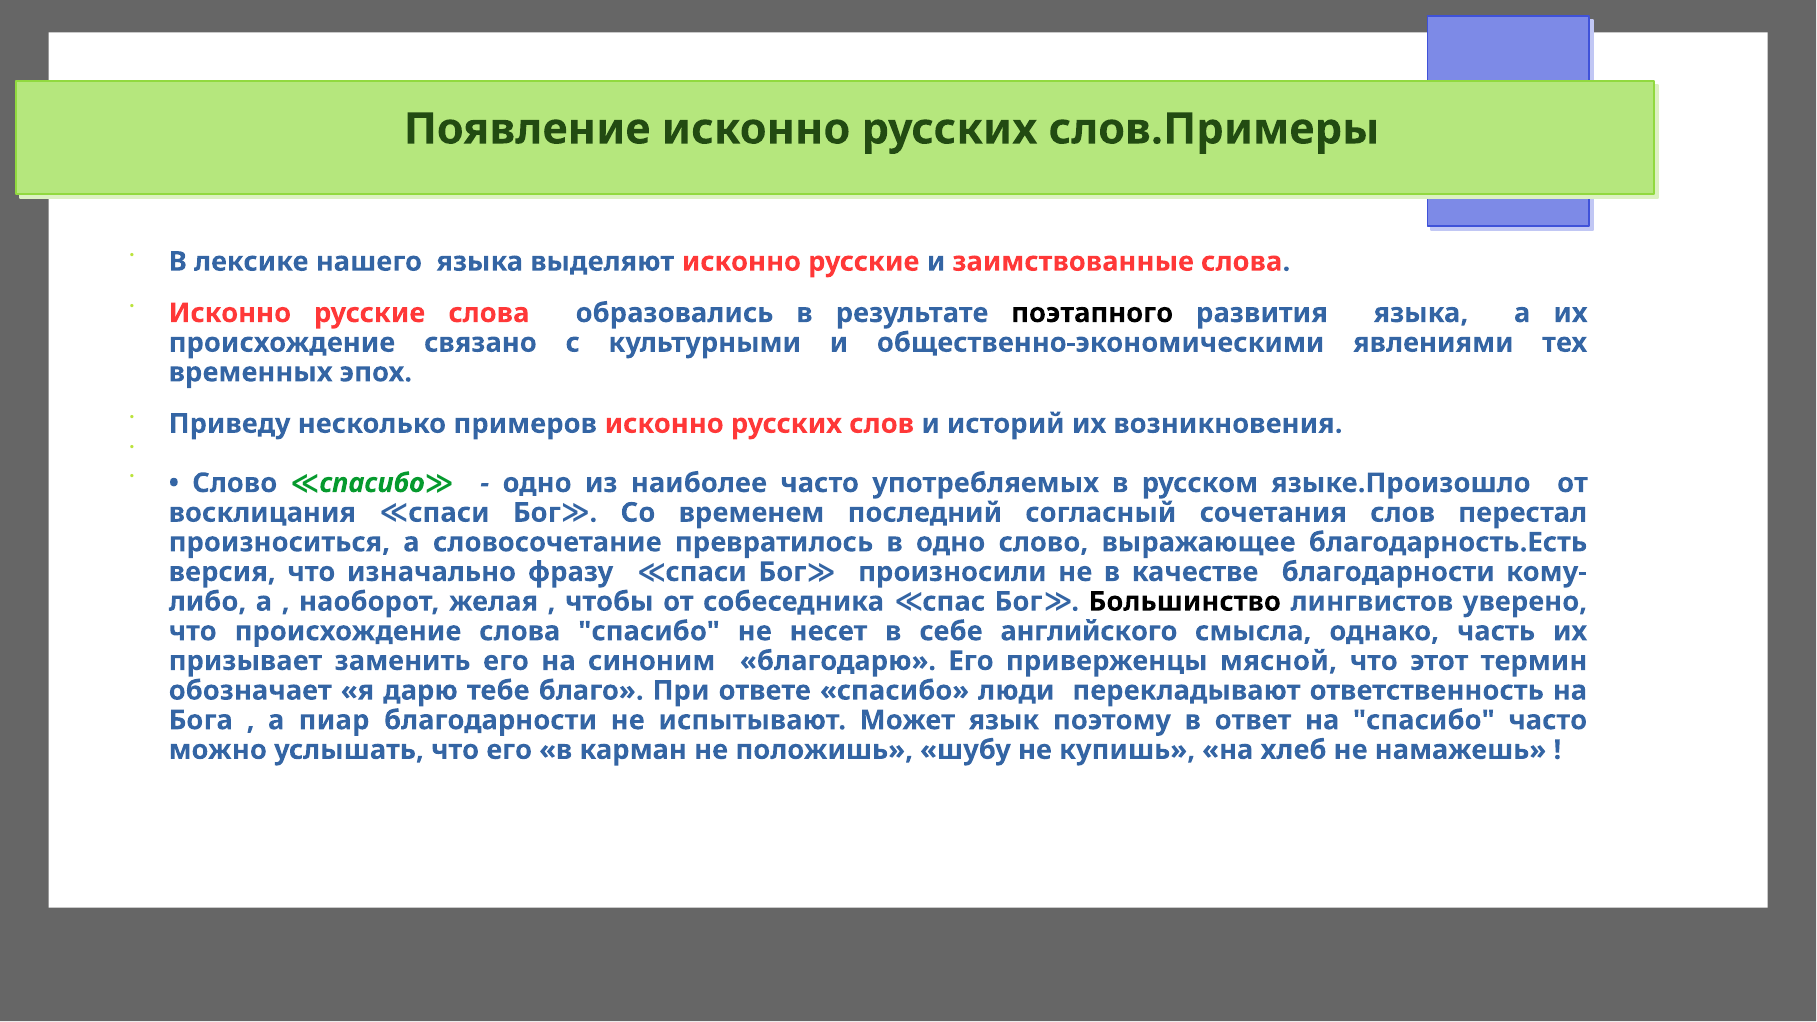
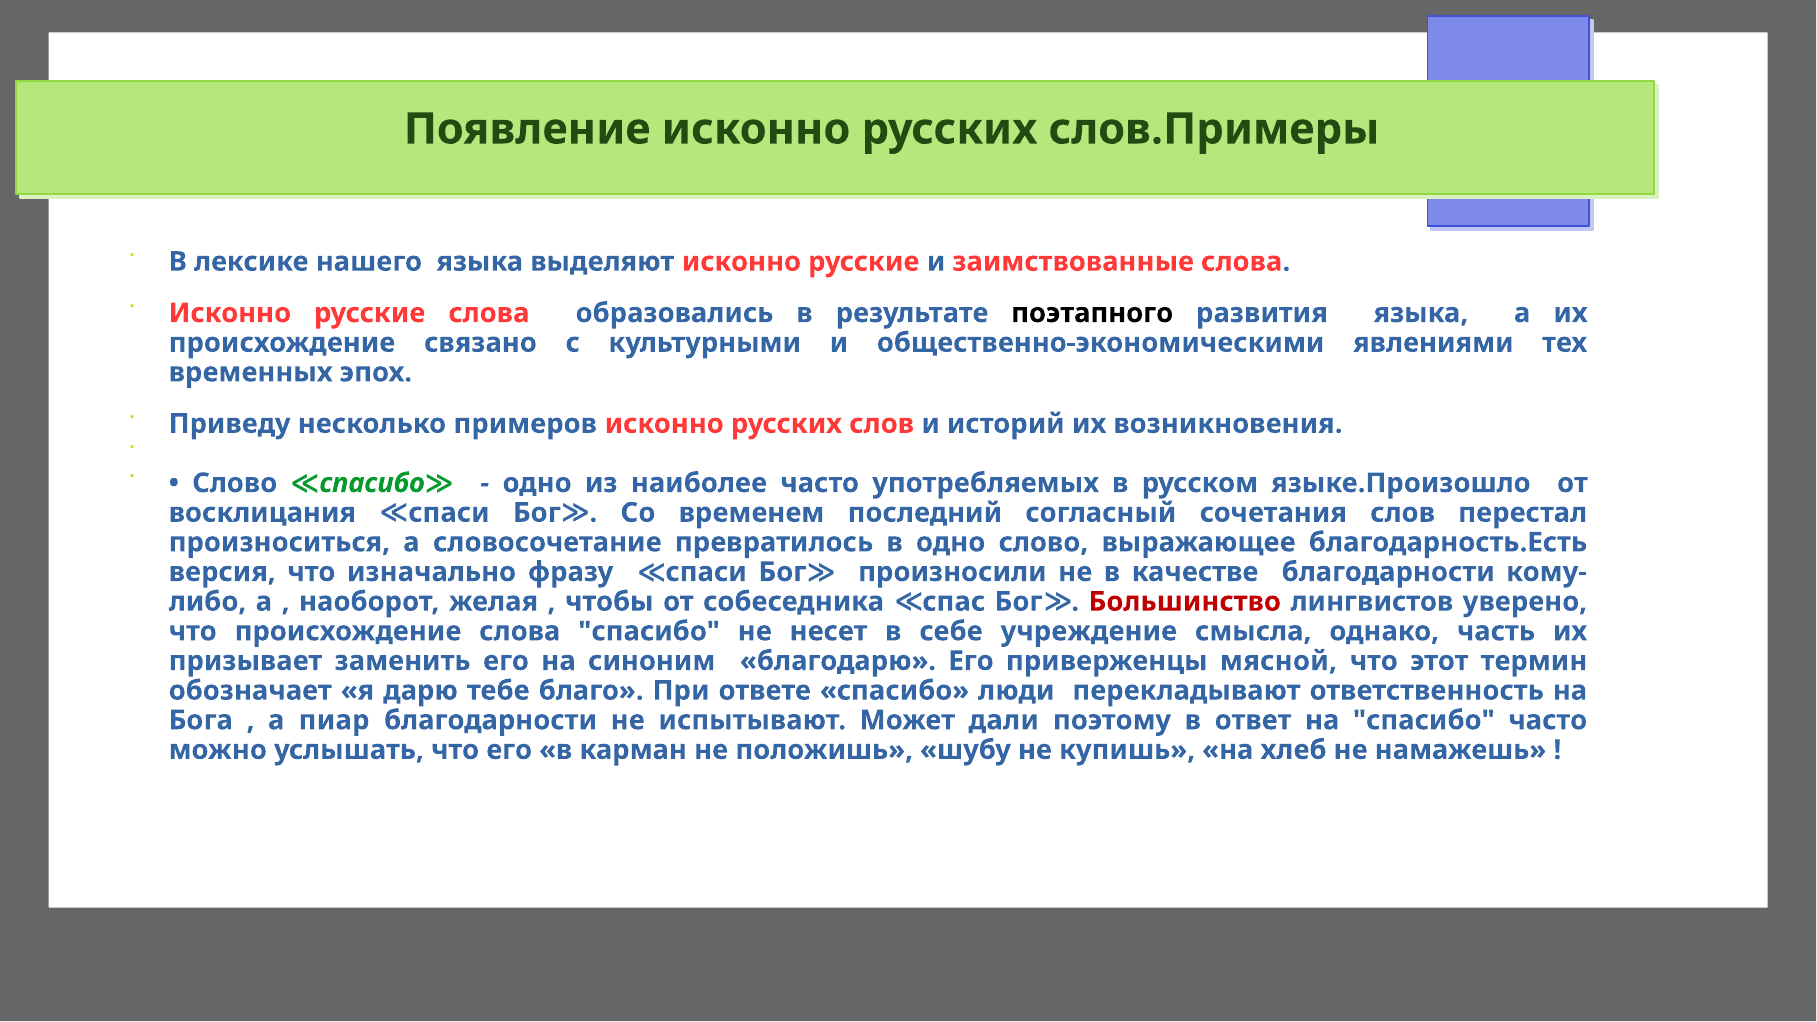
Большинство colour: black -> red
английского: английского -> учреждение
язык: язык -> дали
